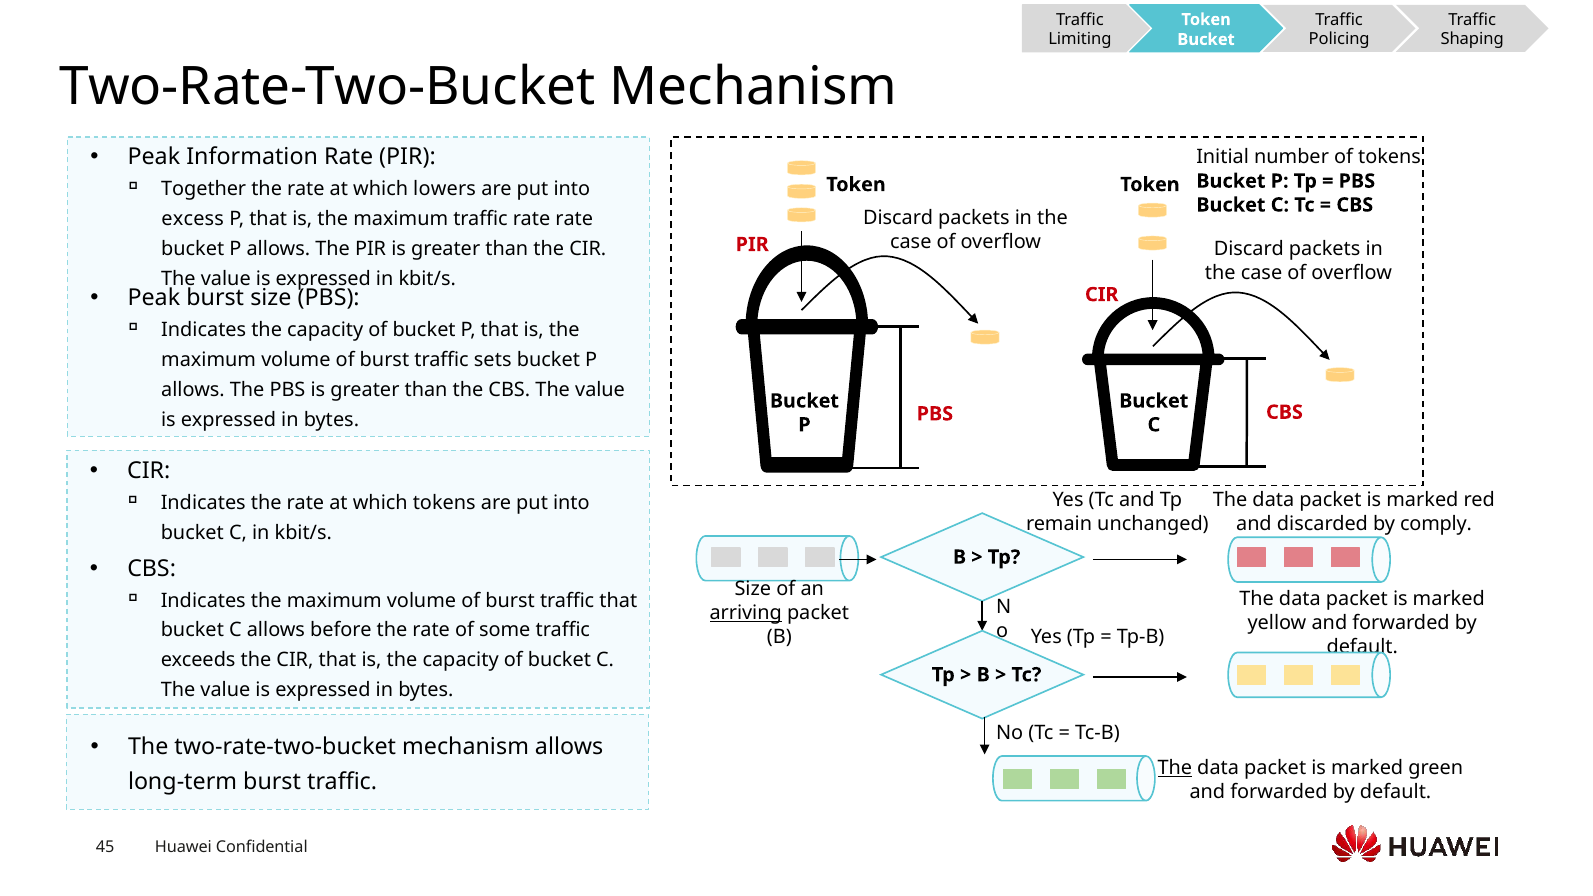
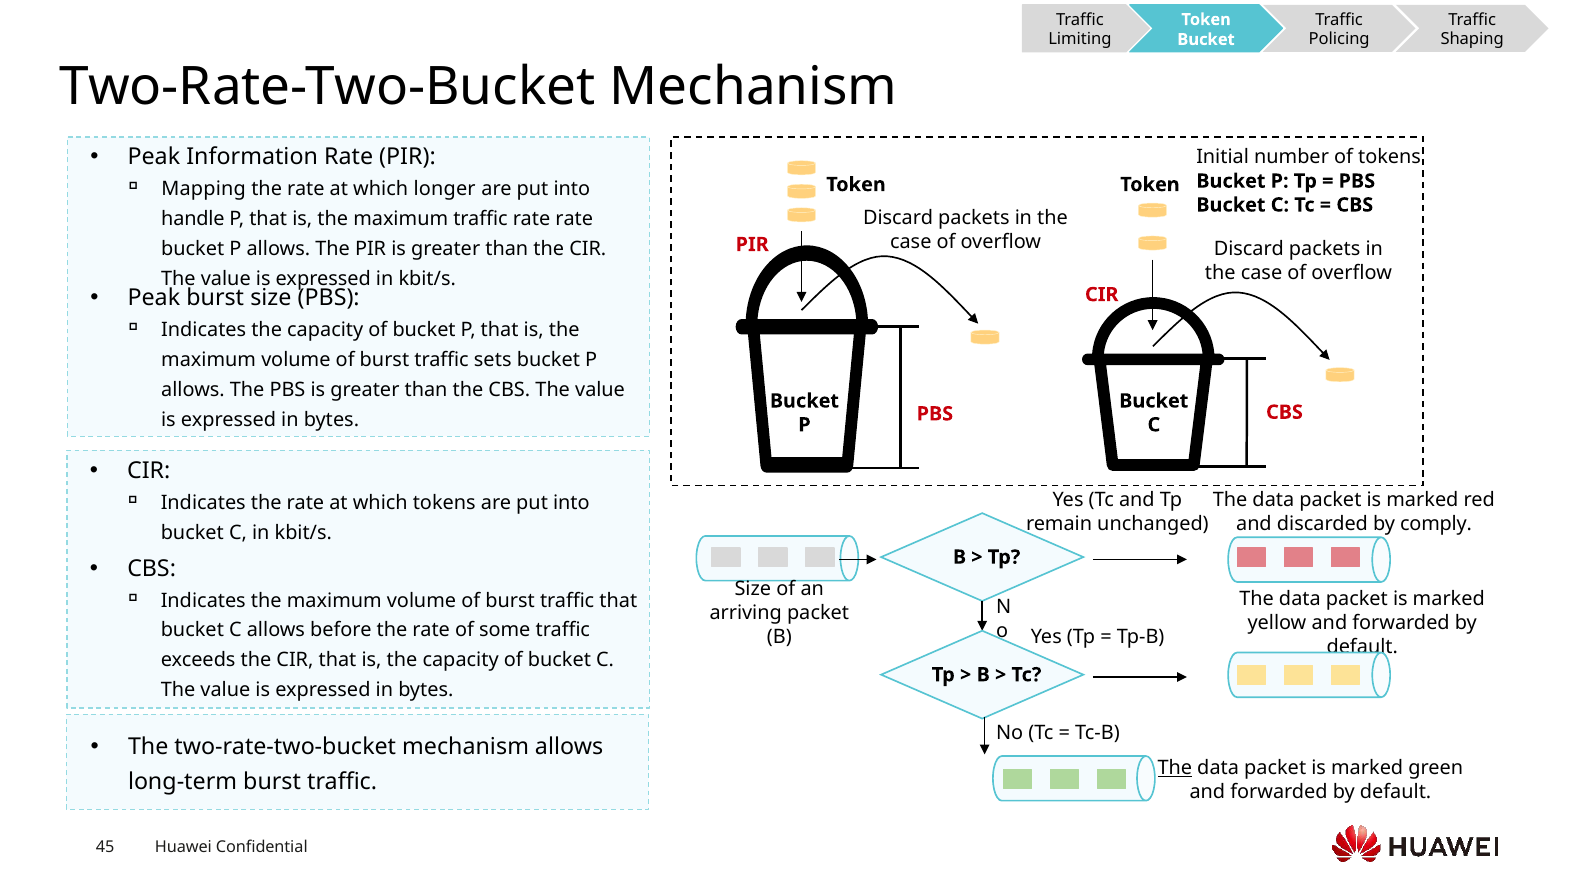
Together: Together -> Mapping
lowers: lowers -> longer
excess: excess -> handle
arriving underline: present -> none
